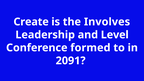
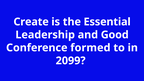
Involves: Involves -> Essential
Level: Level -> Good
2091: 2091 -> 2099
